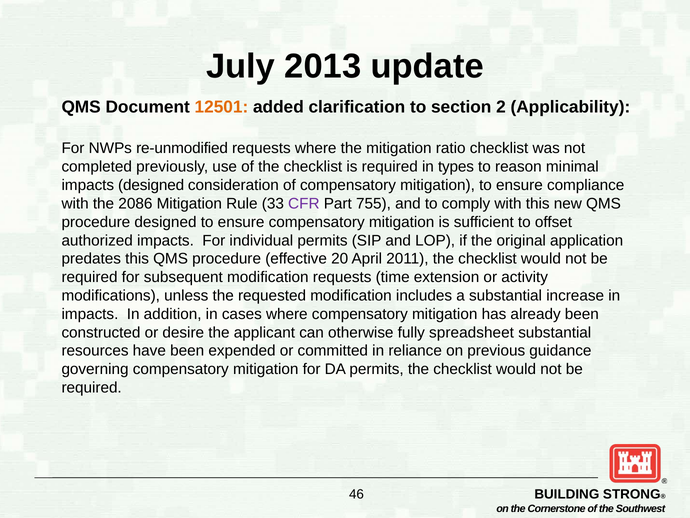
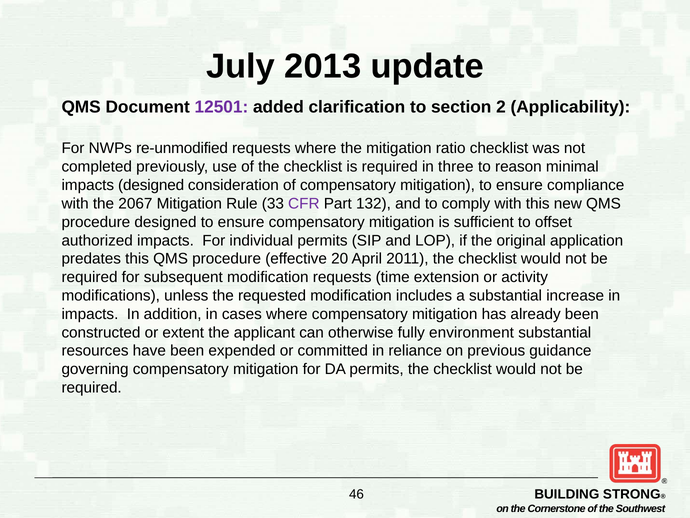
12501 colour: orange -> purple
types: types -> three
2086: 2086 -> 2067
755: 755 -> 132
desire: desire -> extent
spreadsheet: spreadsheet -> environment
